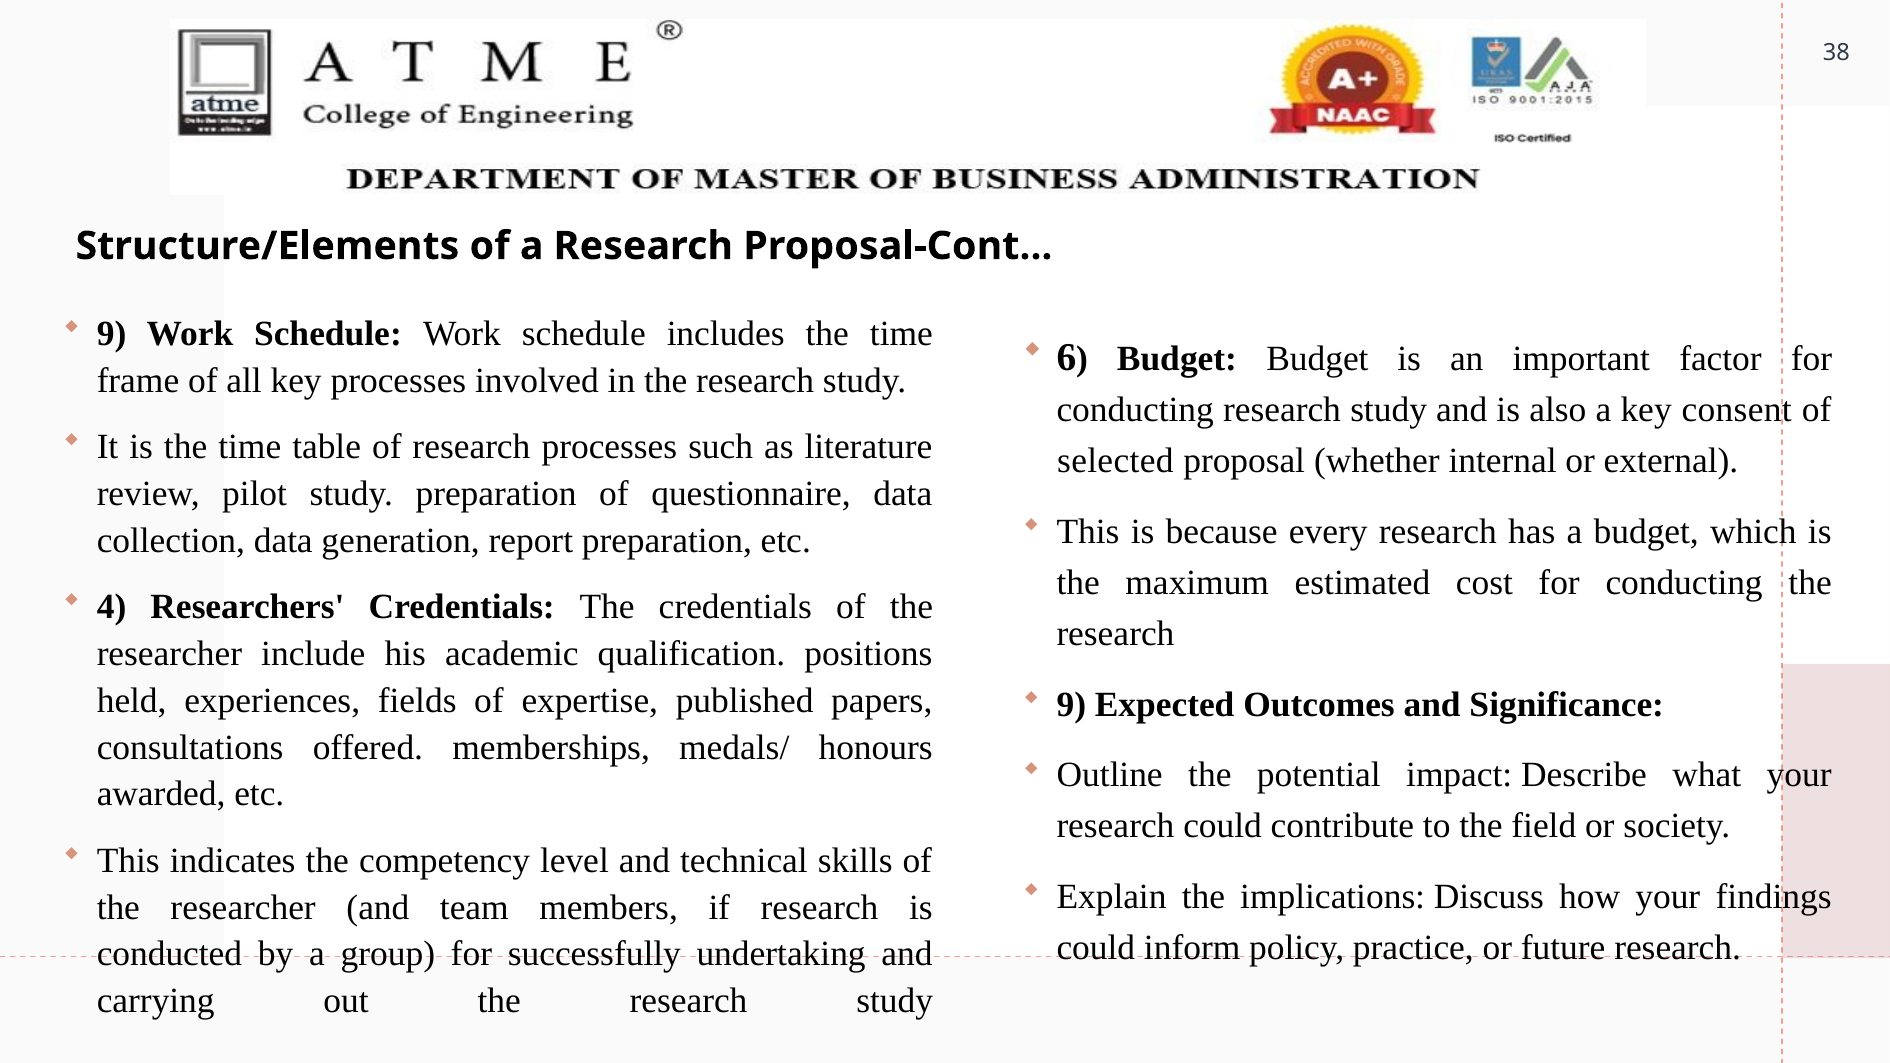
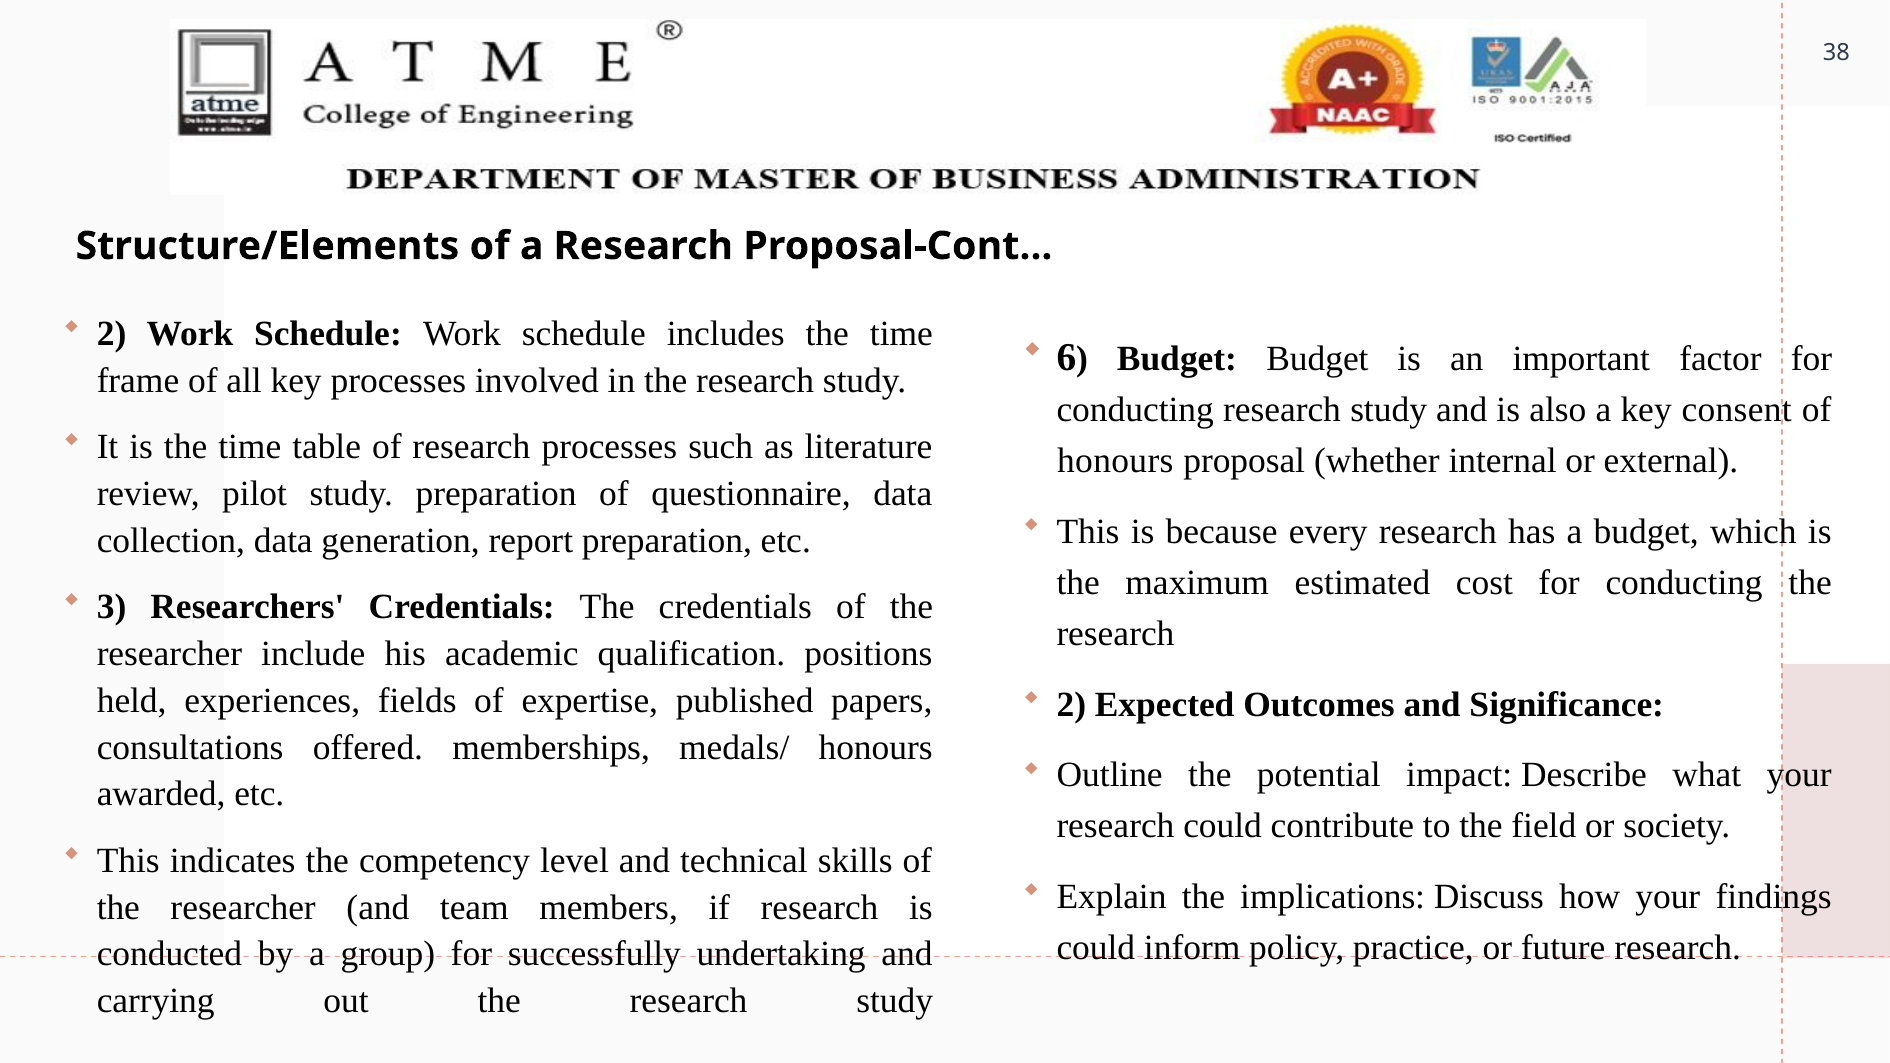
9 at (112, 334): 9 -> 2
selected at (1115, 461): selected -> honours
4: 4 -> 3
9 at (1071, 705): 9 -> 2
